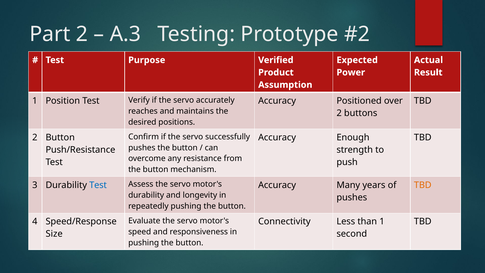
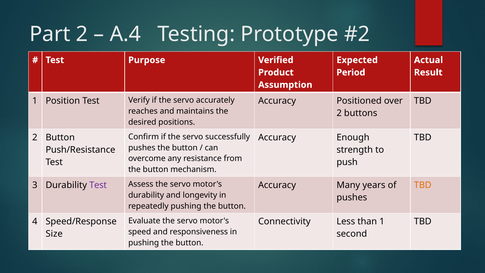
A.3: A.3 -> A.4
Power: Power -> Period
Test at (98, 185) colour: blue -> purple
